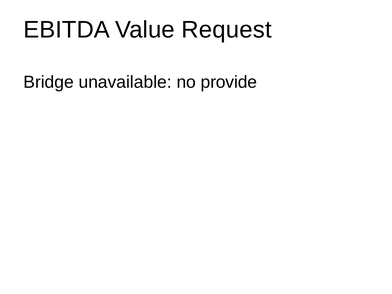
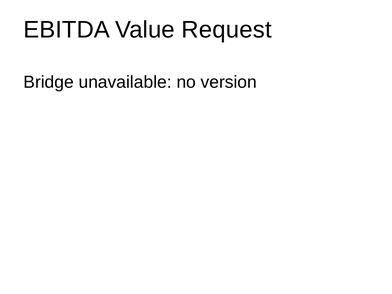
provide: provide -> version
